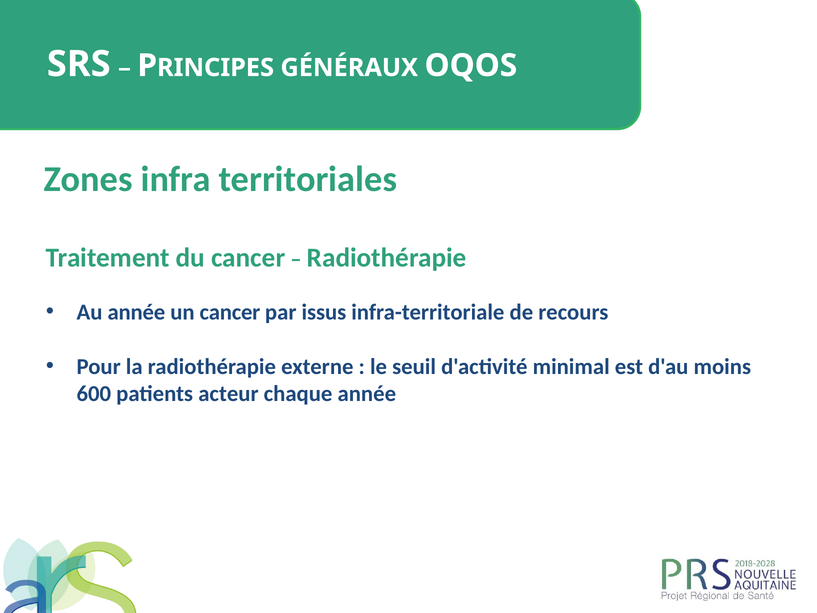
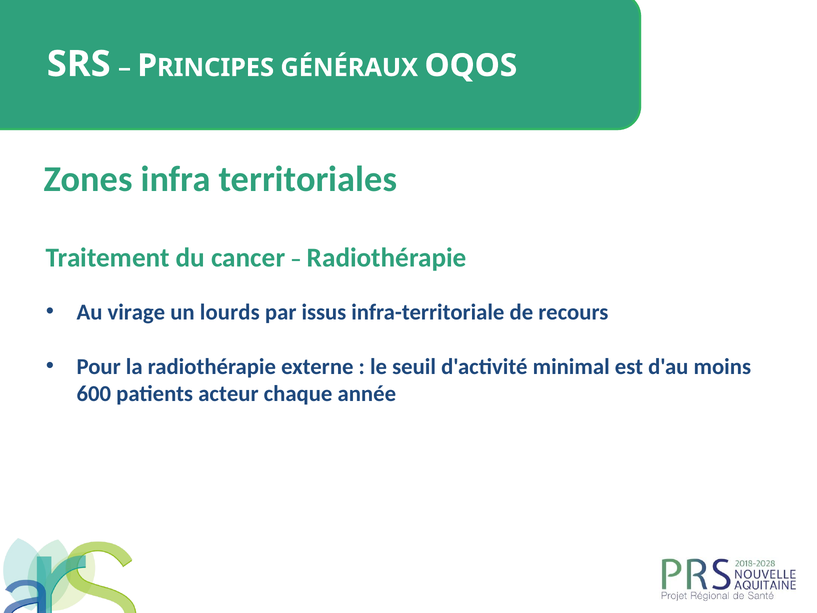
Au année: année -> virage
un cancer: cancer -> lourds
